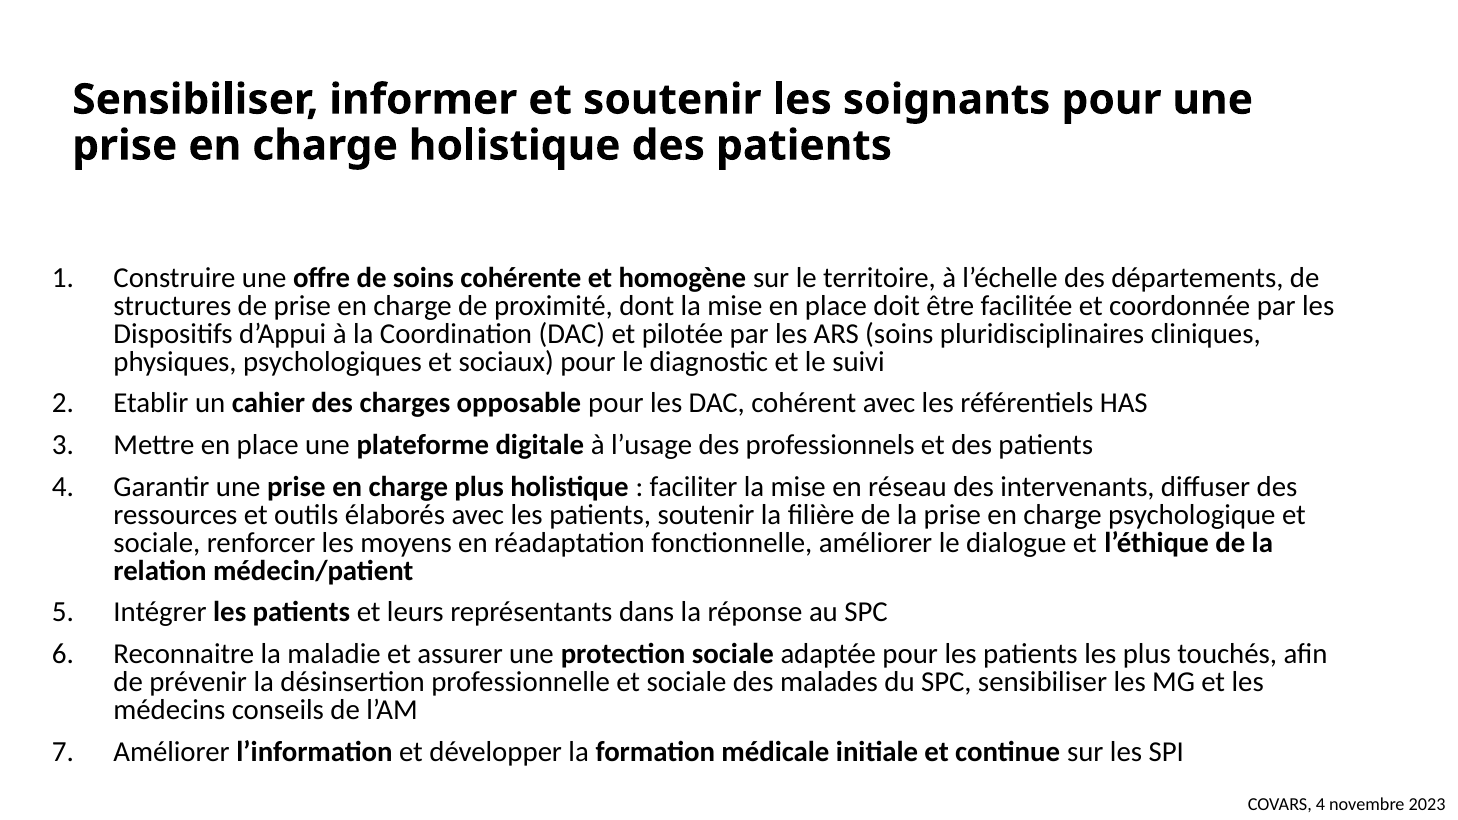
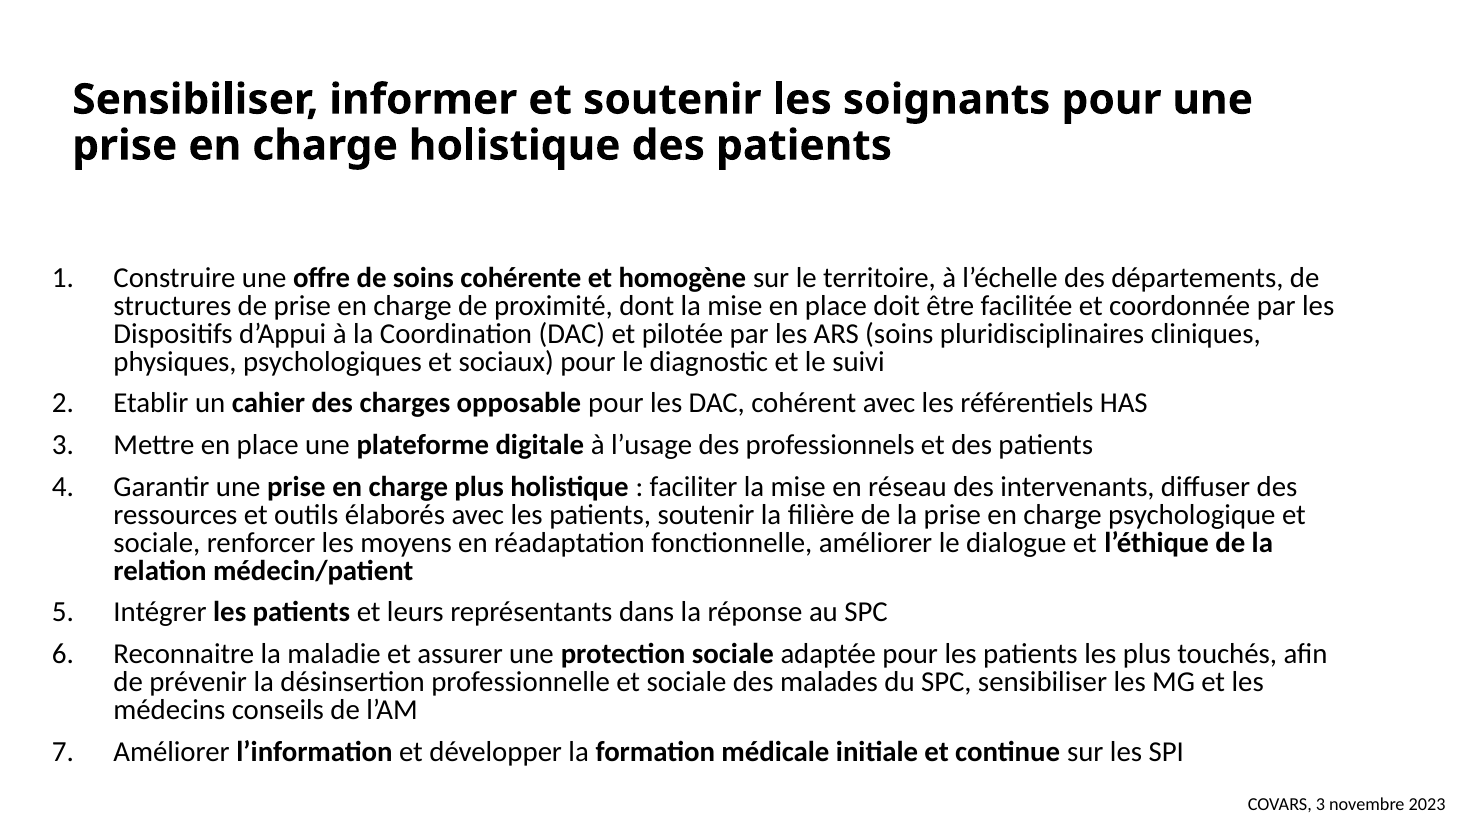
COVARS 4: 4 -> 3
